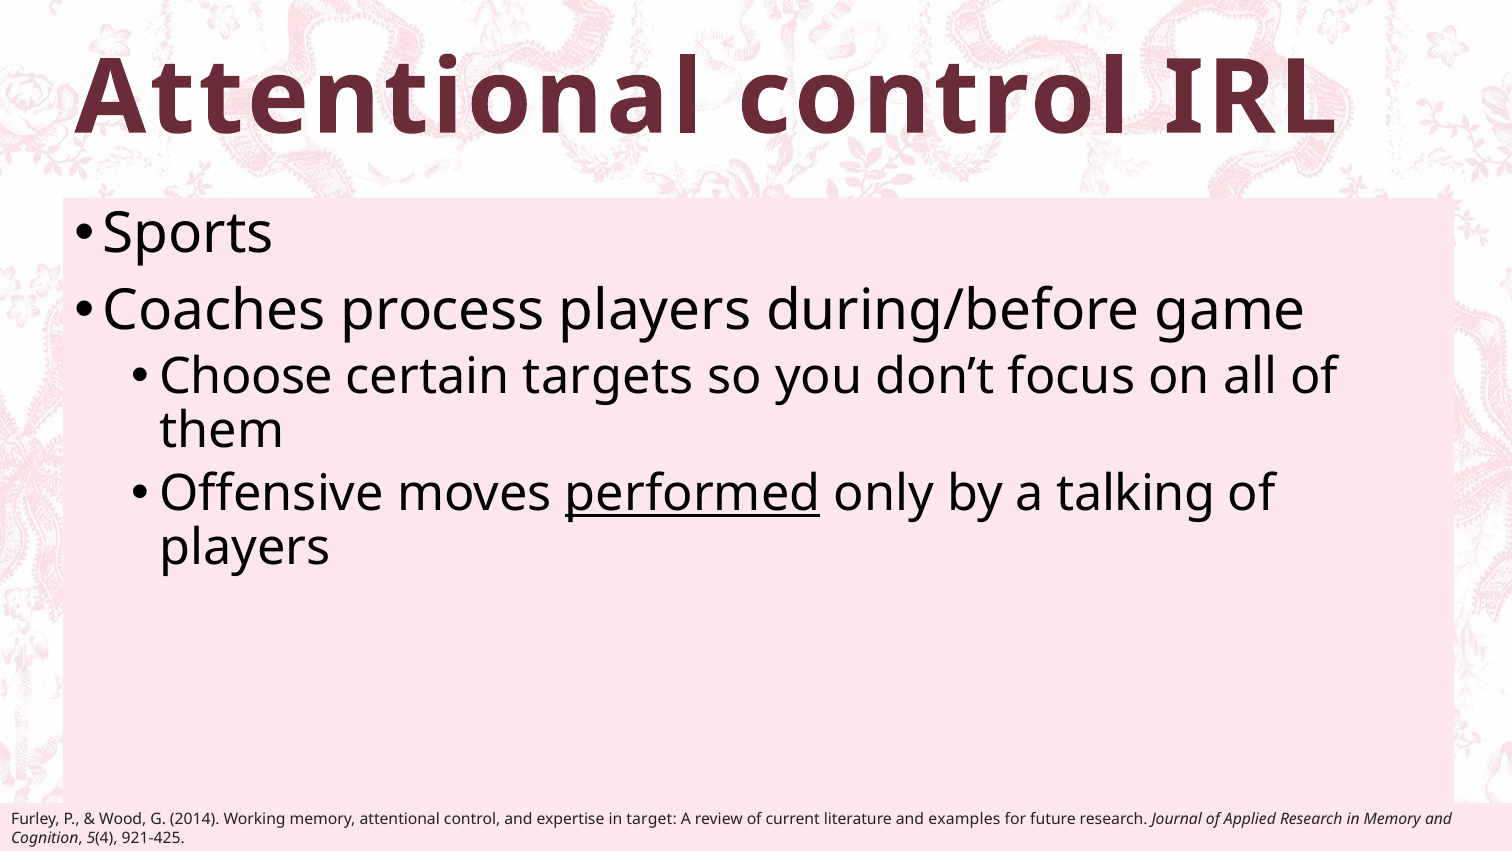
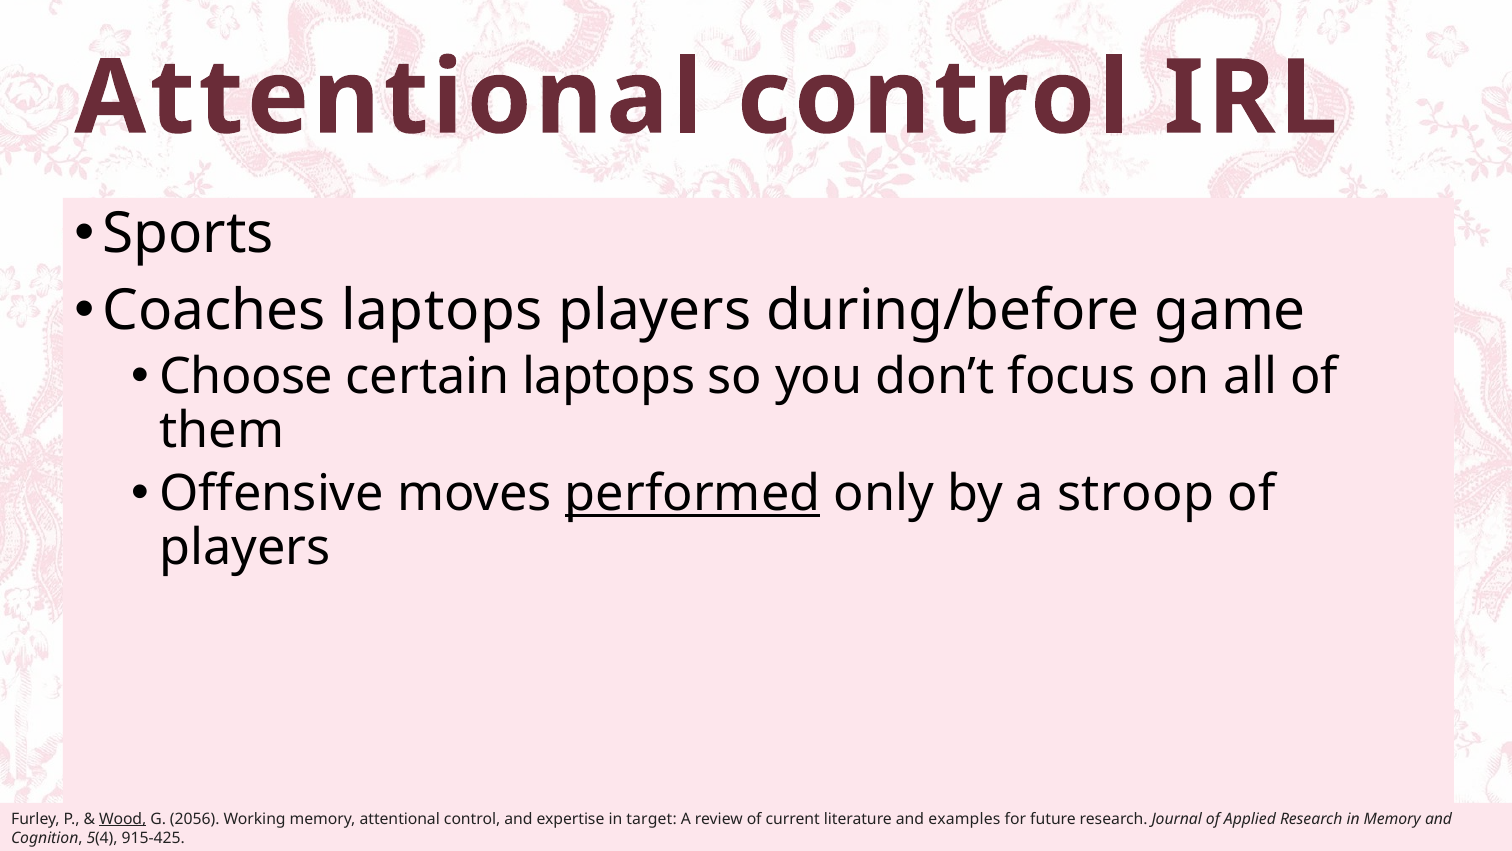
Coaches process: process -> laptops
certain targets: targets -> laptops
talking: talking -> stroop
Wood underline: none -> present
2014: 2014 -> 2056
921-425: 921-425 -> 915-425
